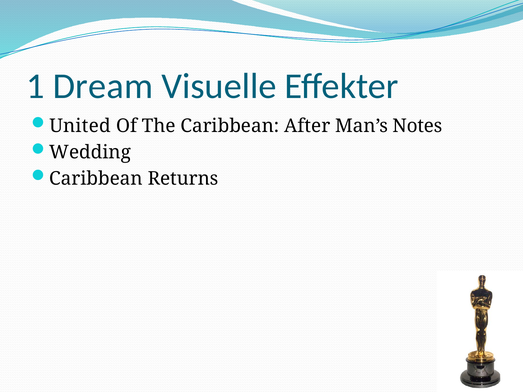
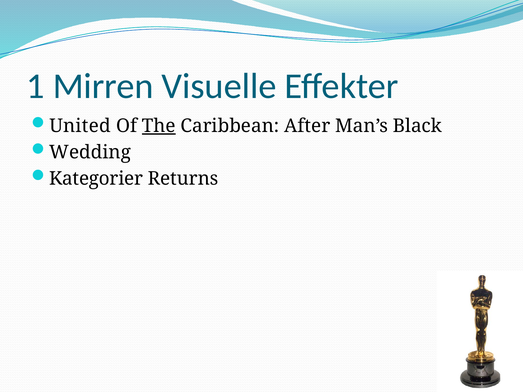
Dream: Dream -> Mirren
The underline: none -> present
Notes: Notes -> Black
Caribbean at (96, 179): Caribbean -> Kategorier
